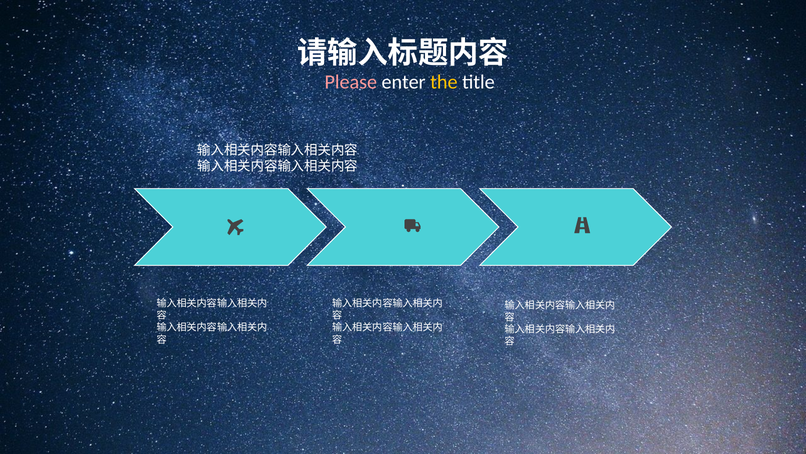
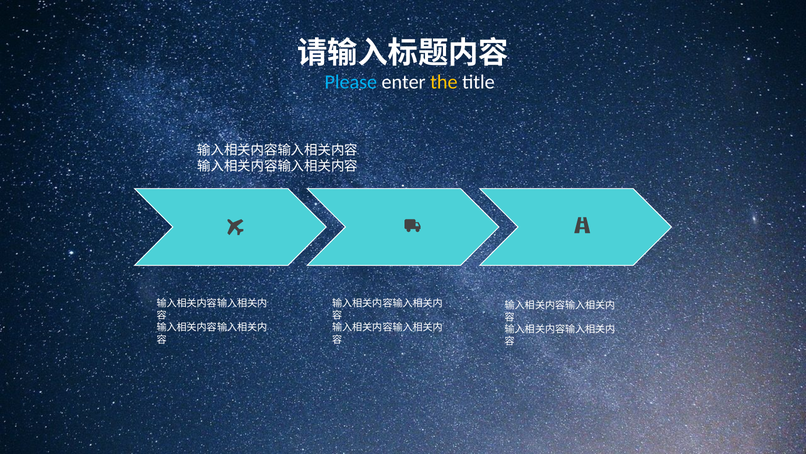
Please colour: pink -> light blue
